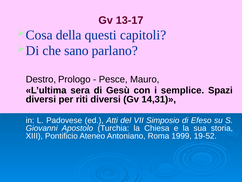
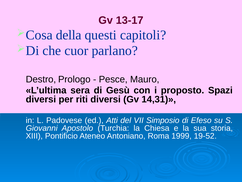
sano: sano -> cuor
semplice: semplice -> proposto
